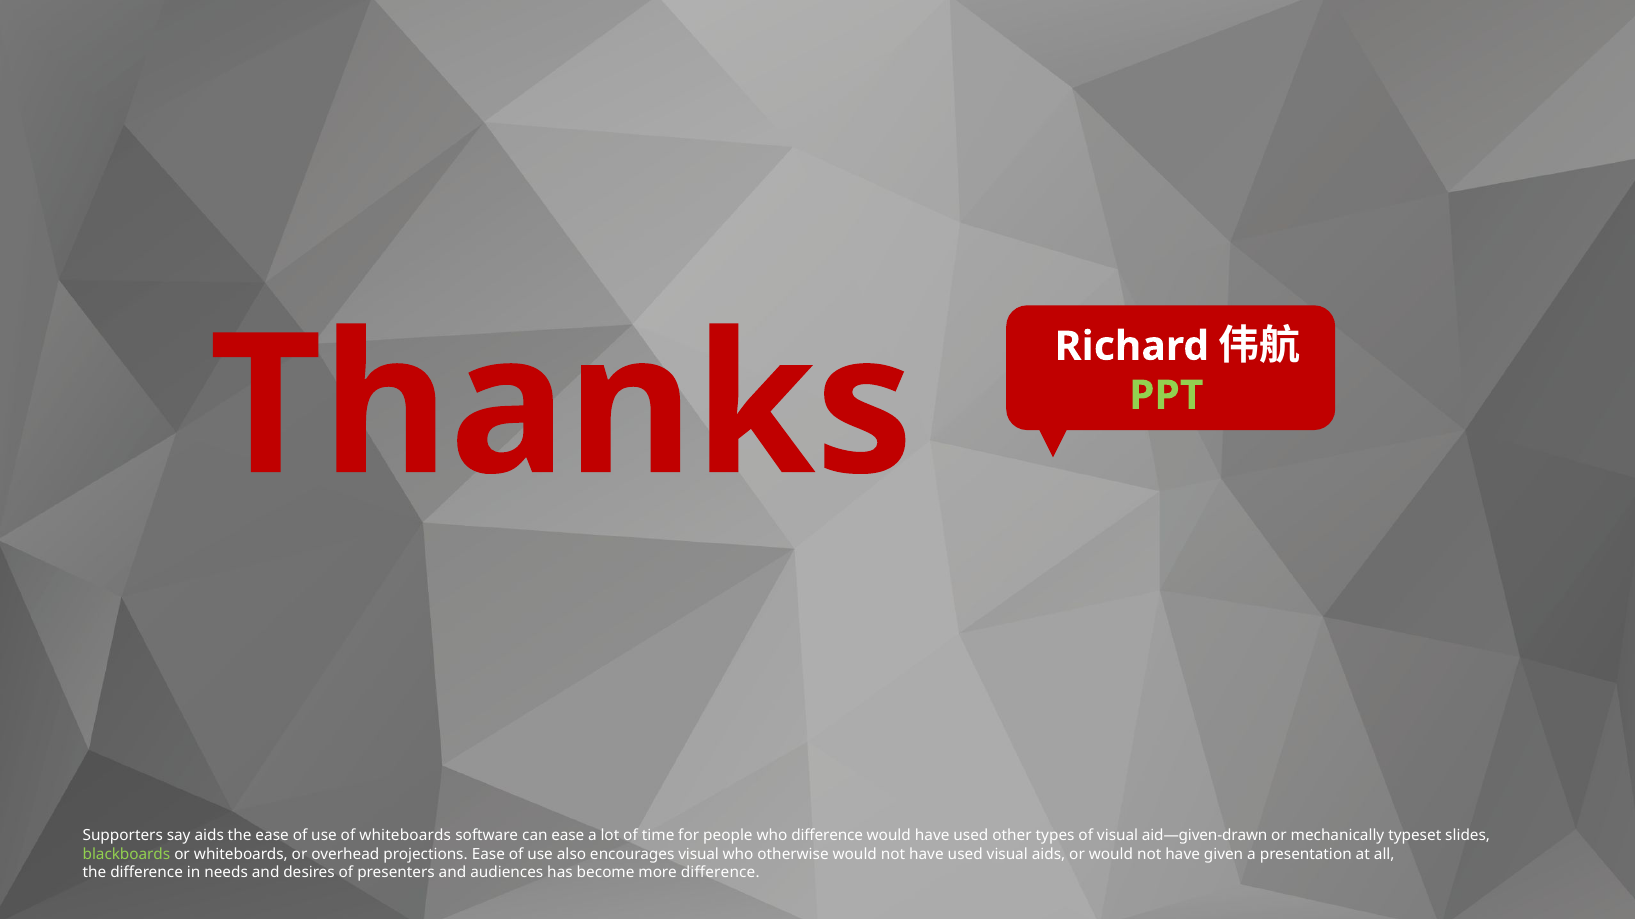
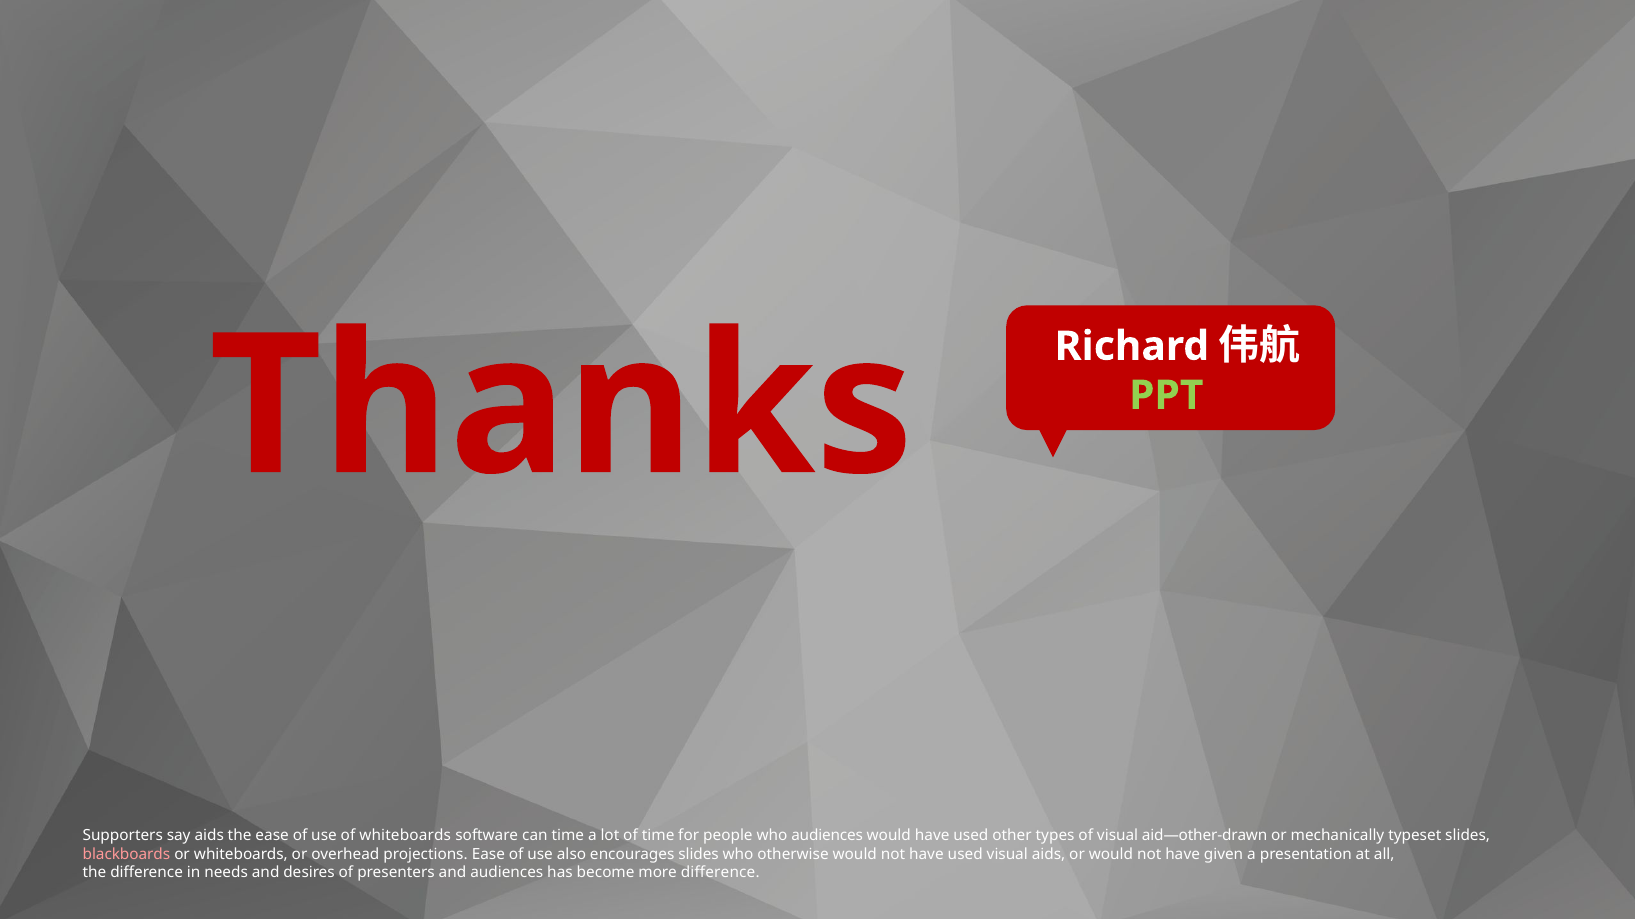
can ease: ease -> time
who difference: difference -> audiences
aid—given-drawn: aid—given-drawn -> aid—other-drawn
blackboards colour: light green -> pink
encourages visual: visual -> slides
